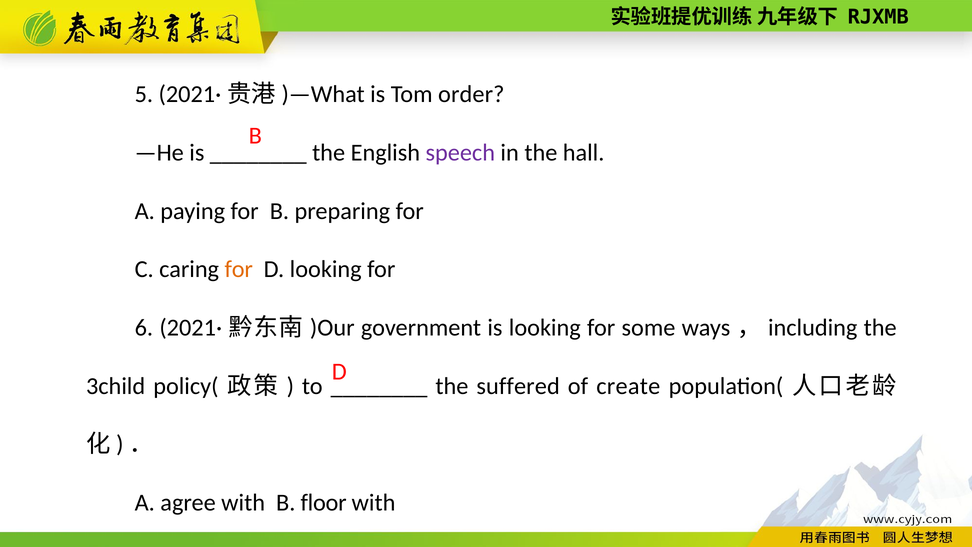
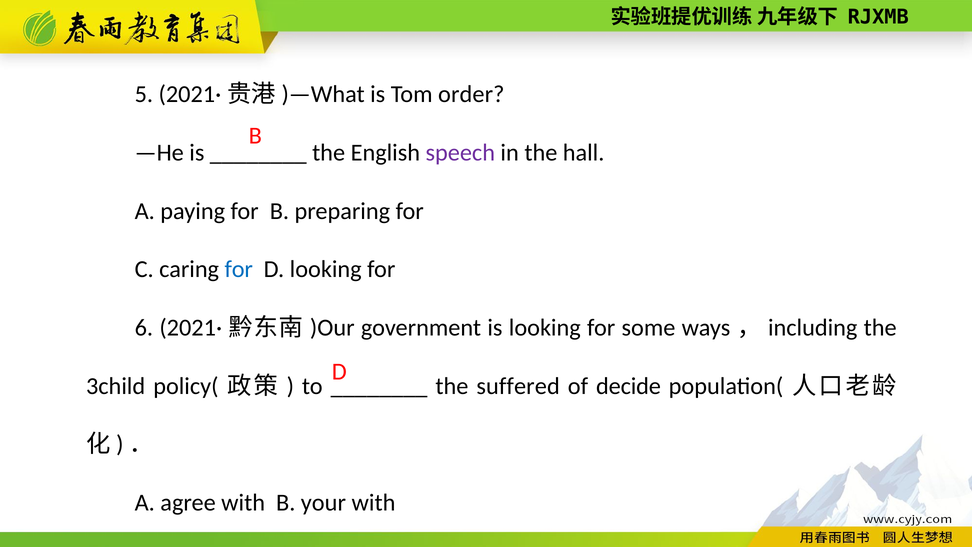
for at (239, 269) colour: orange -> blue
create: create -> decide
floor: floor -> your
